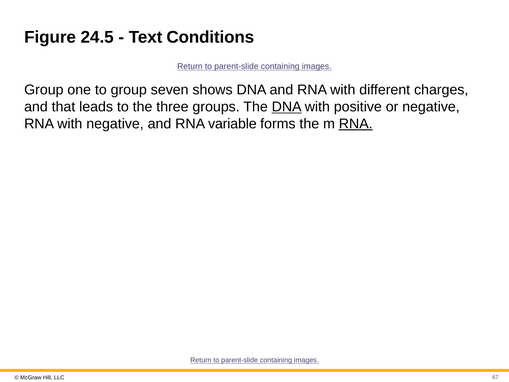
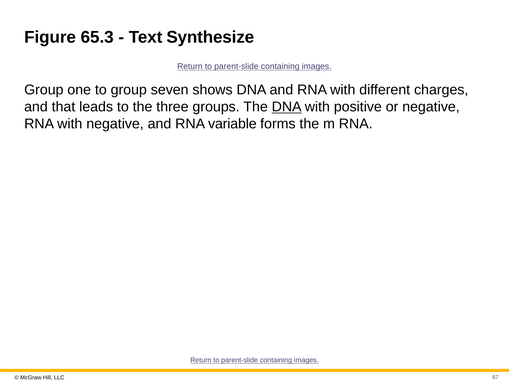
24.5: 24.5 -> 65.3
Conditions: Conditions -> Synthesize
RNA at (356, 124) underline: present -> none
